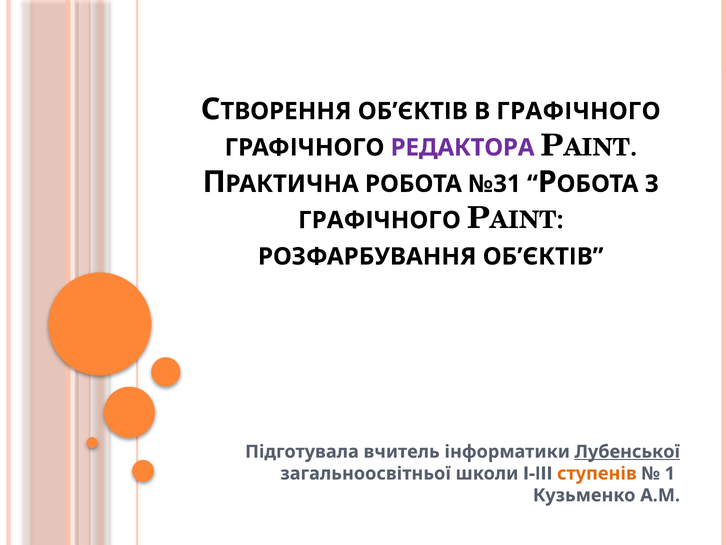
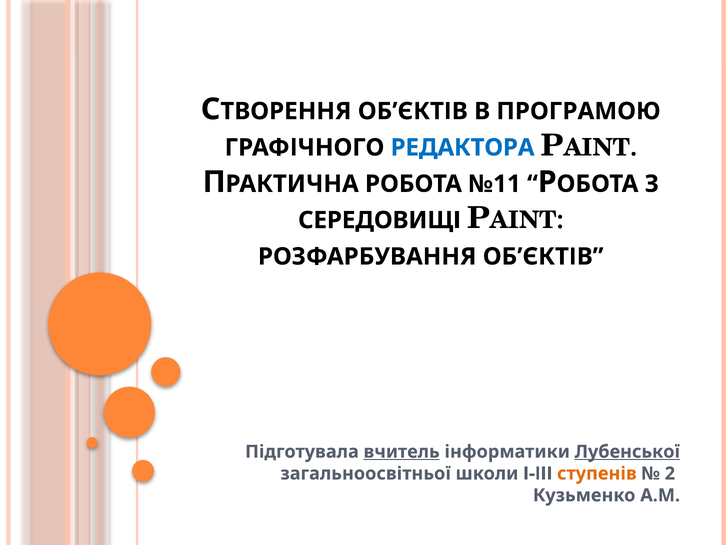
В ГРАФІЧНОГО: ГРАФІЧНОГО -> ПРОГРАМОЮ
РЕДАКТОРА colour: purple -> blue
№31: №31 -> №11
ГРАФІЧНОГО at (379, 220): ГРАФІЧНОГО -> СЕРЕДОВИЩІ
вчитель underline: none -> present
1: 1 -> 2
